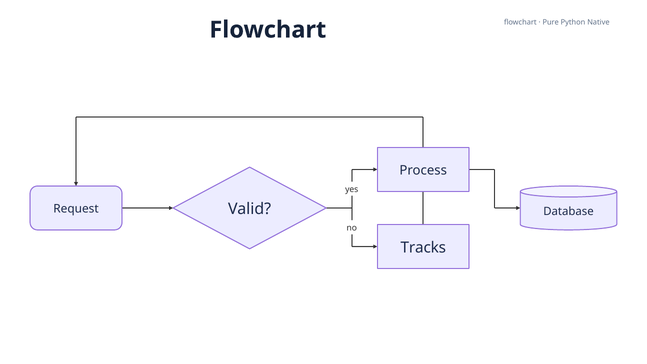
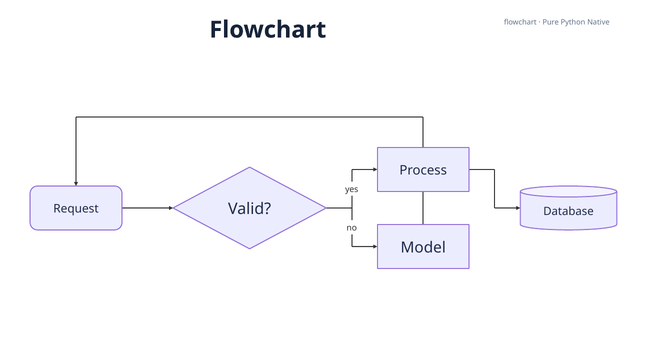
Tracks: Tracks -> Model
